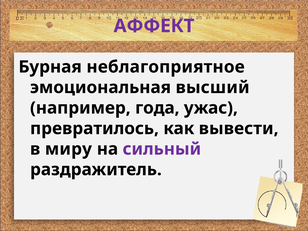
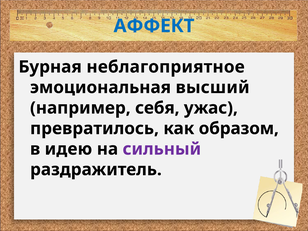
АФФЕКТ colour: purple -> blue
года: года -> себя
вывести: вывести -> образом
миру: миру -> идею
